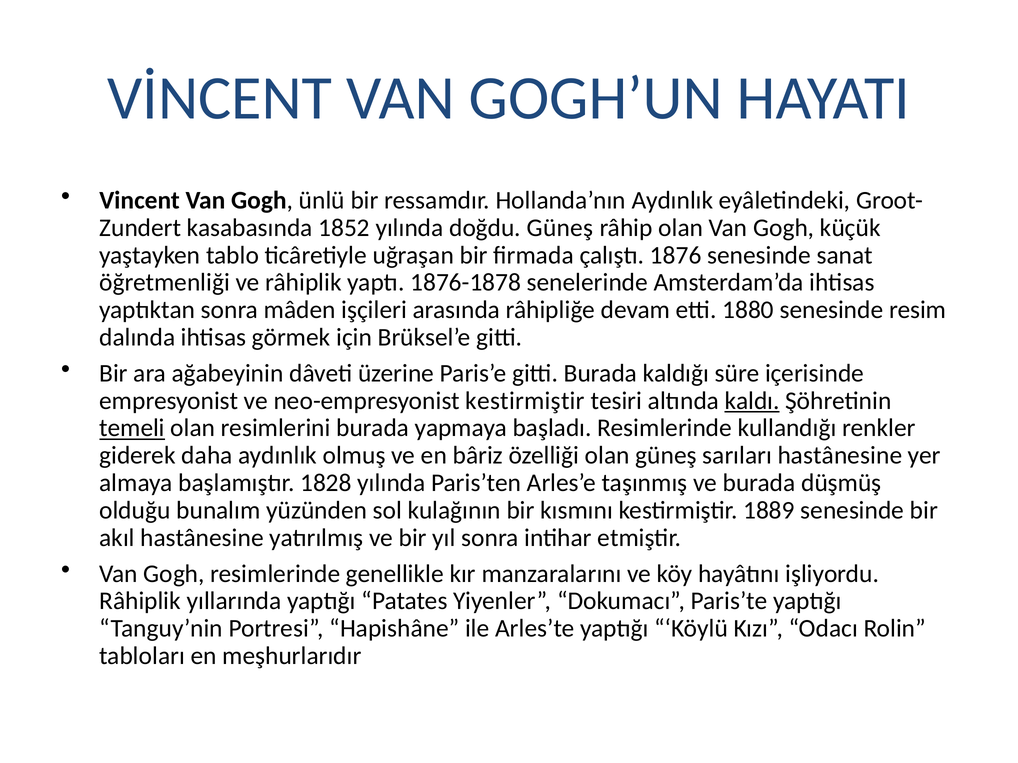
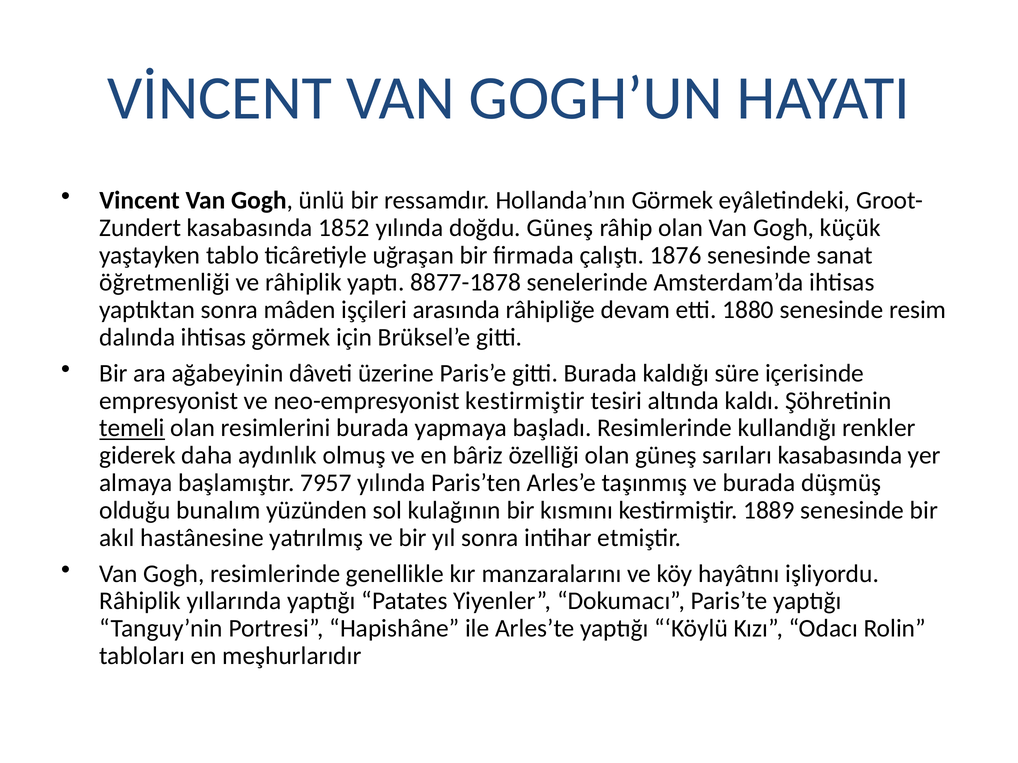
Hollanda’nın Aydınlık: Aydınlık -> Görmek
1876-1878: 1876-1878 -> 8877-1878
kaldı underline: present -> none
sarıları hastânesine: hastânesine -> kasabasında
1828: 1828 -> 7957
